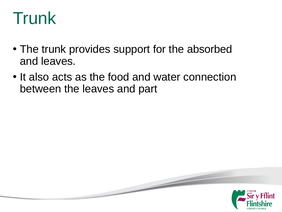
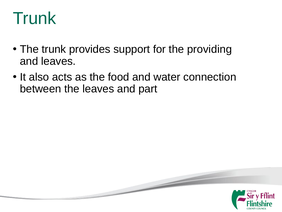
absorbed: absorbed -> providing
